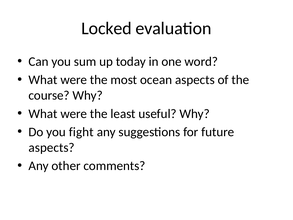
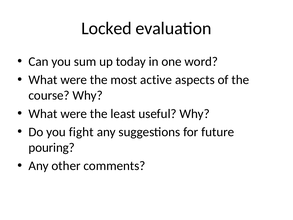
ocean: ocean -> active
aspects at (52, 147): aspects -> pouring
